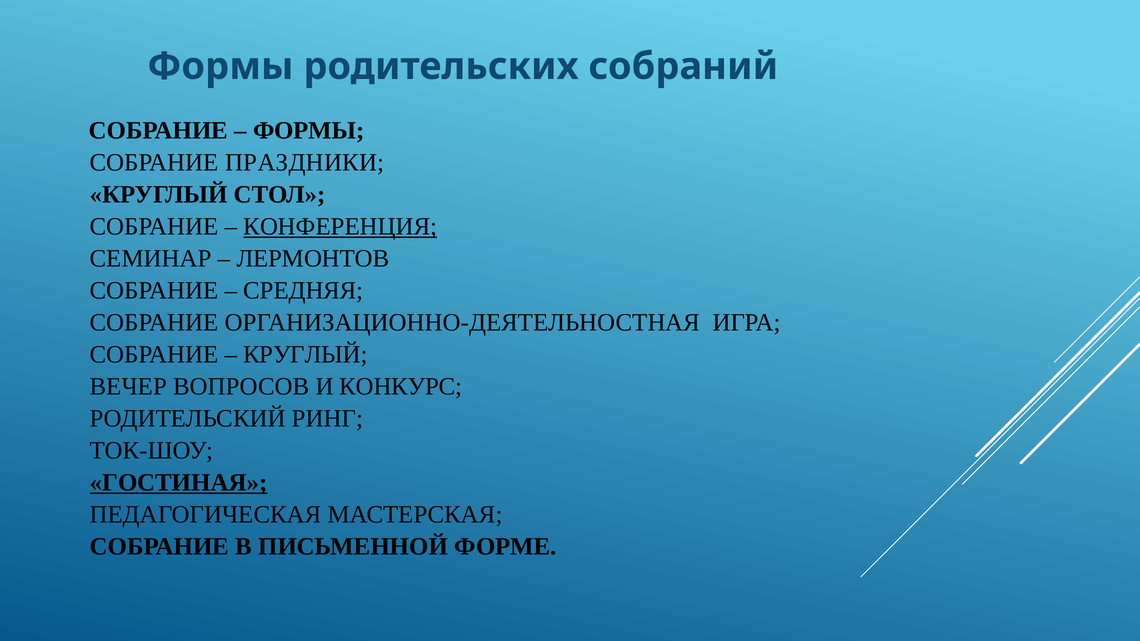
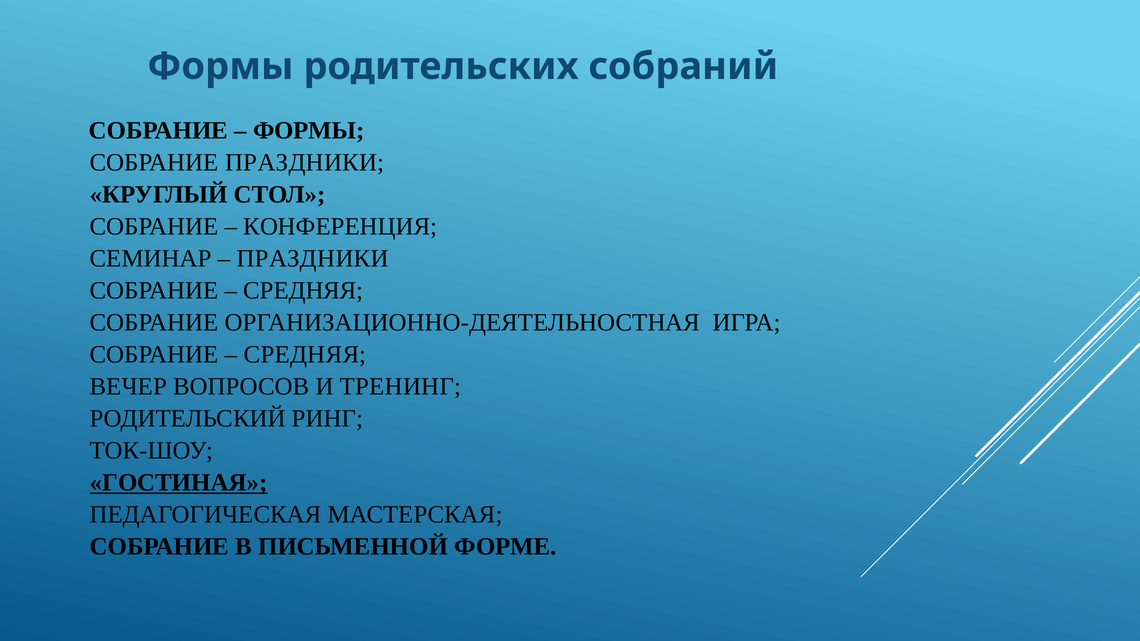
КОНФЕРЕНЦИЯ underline: present -> none
ЛЕРМОНТОВ at (313, 259): ЛЕРМОНТОВ -> ПРАЗДНИКИ
КРУГЛЫЙ at (305, 355): КРУГЛЫЙ -> СРЕДНЯЯ
КОНКУРС: КОНКУРС -> ТРЕНИНГ
